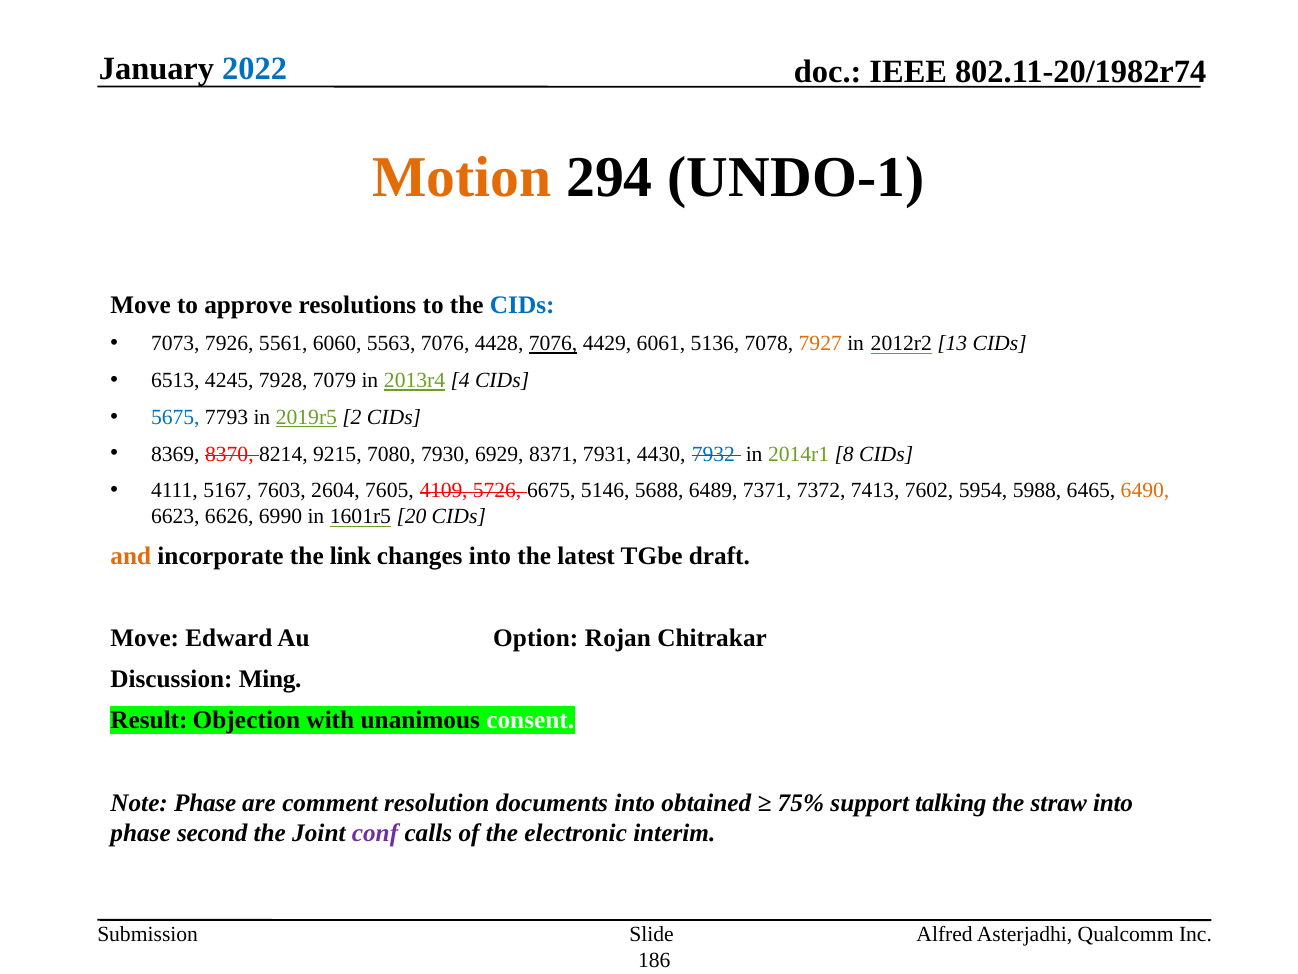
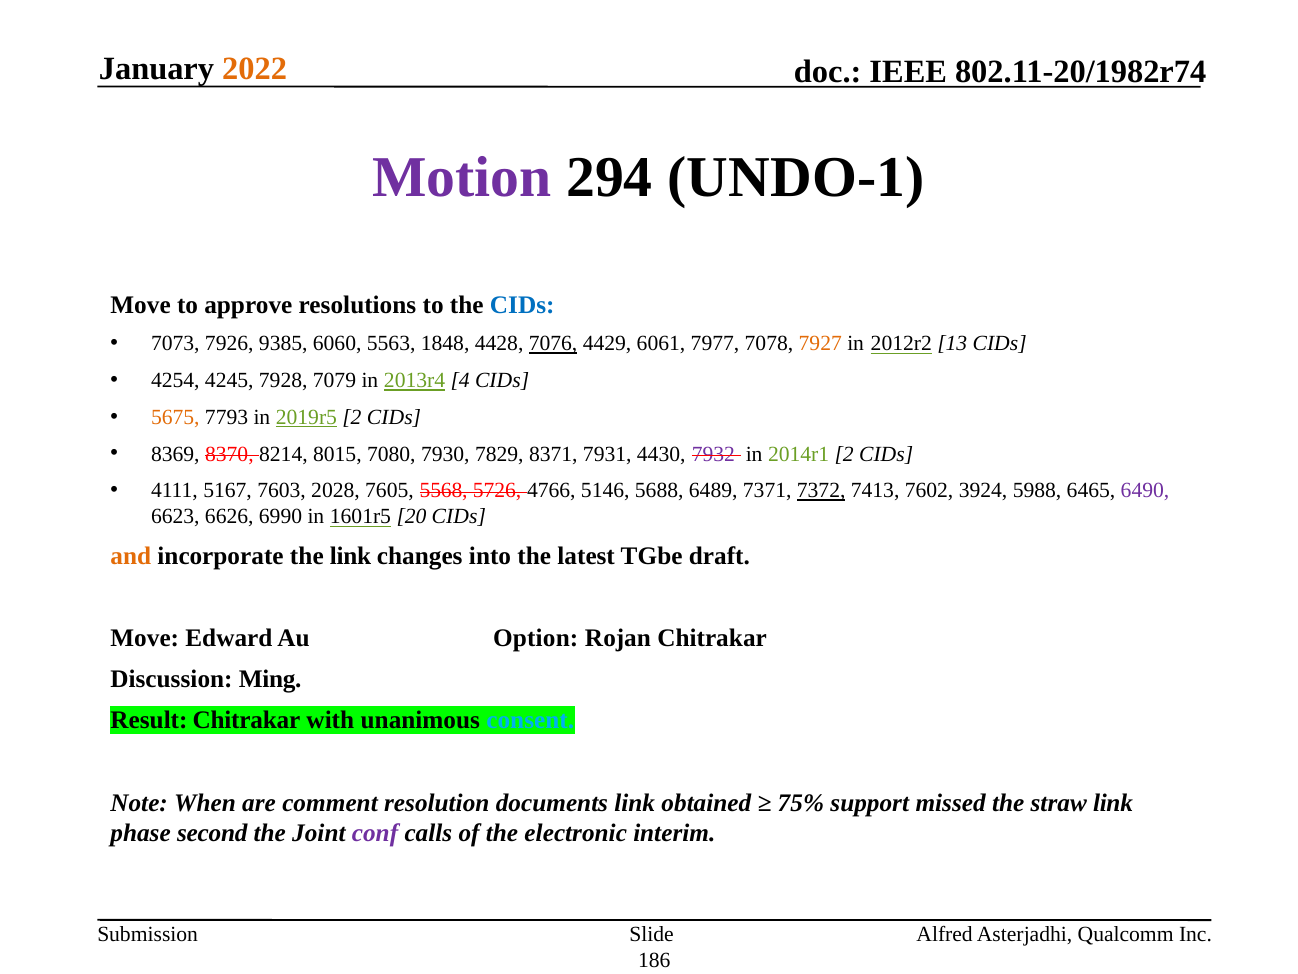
2022 colour: blue -> orange
Motion colour: orange -> purple
5561: 5561 -> 9385
5563 7076: 7076 -> 1848
5136: 5136 -> 7977
6513: 6513 -> 4254
5675 colour: blue -> orange
9215: 9215 -> 8015
6929: 6929 -> 7829
7932 colour: blue -> purple
2014r1 8: 8 -> 2
2604: 2604 -> 2028
4109: 4109 -> 5568
6675: 6675 -> 4766
7372 underline: none -> present
5954: 5954 -> 3924
6490 colour: orange -> purple
Result Objection: Objection -> Chitrakar
consent colour: white -> light blue
Note Phase: Phase -> When
documents into: into -> link
talking: talking -> missed
straw into: into -> link
